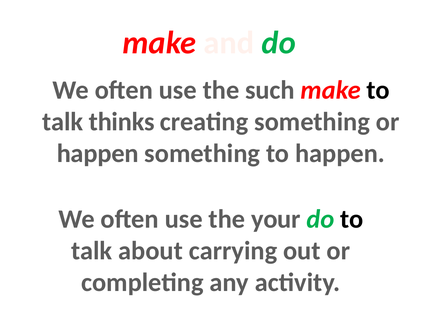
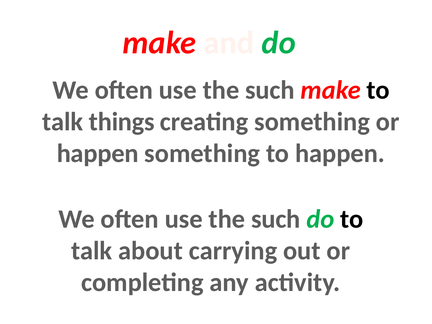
thinks: thinks -> things
your at (276, 219): your -> such
